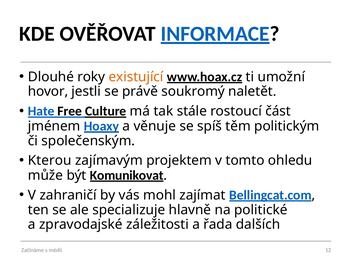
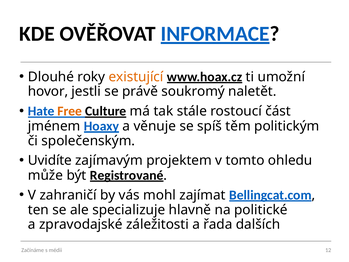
Free colour: black -> orange
Kterou: Kterou -> Uvidíte
Komunikovat: Komunikovat -> Registrované
